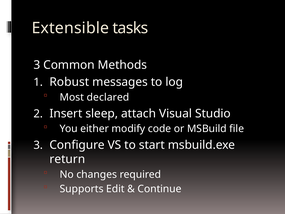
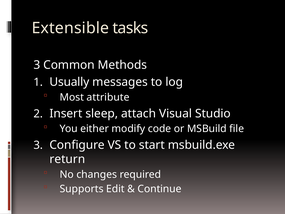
Robust: Robust -> Usually
declared: declared -> attribute
